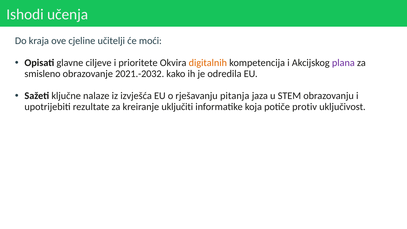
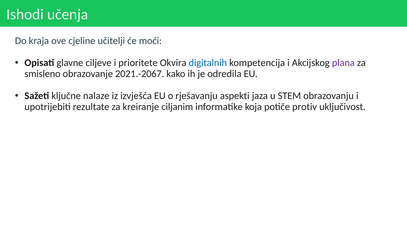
digitalnih colour: orange -> blue
2021.-2032: 2021.-2032 -> 2021.-2067
pitanja: pitanja -> aspekti
uključiti: uključiti -> ciljanim
